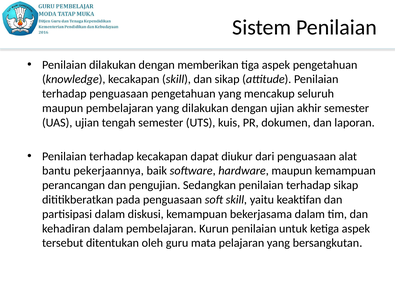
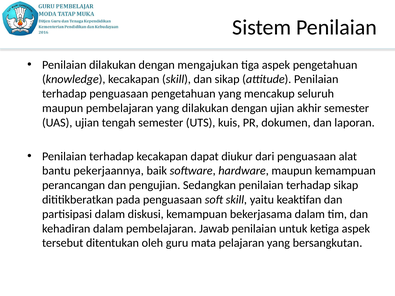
memberikan: memberikan -> mengajukan
Kurun: Kurun -> Jawab
